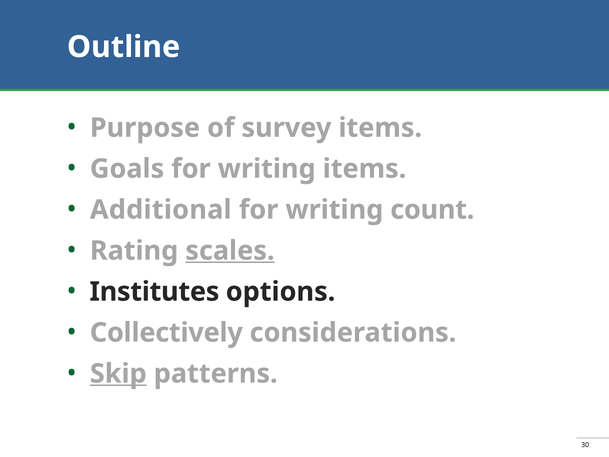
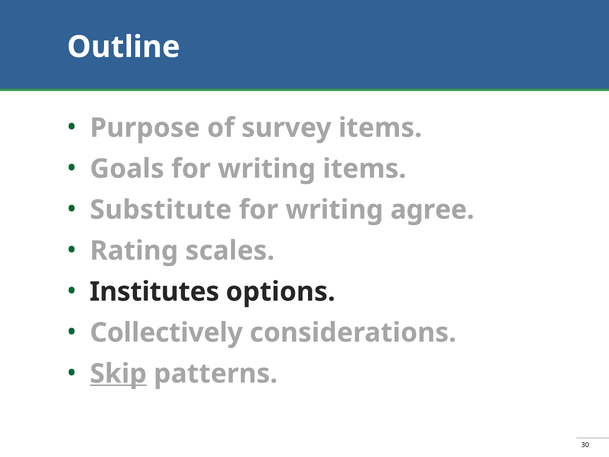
Additional: Additional -> Substitute
count: count -> agree
scales underline: present -> none
